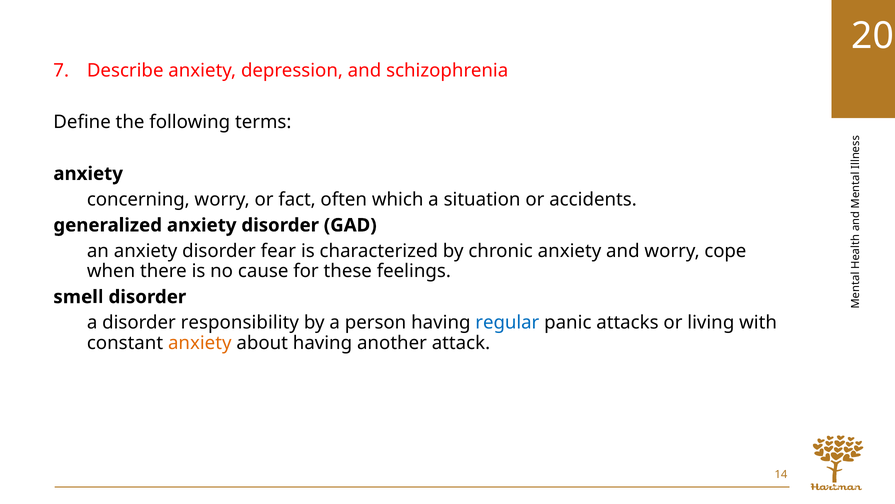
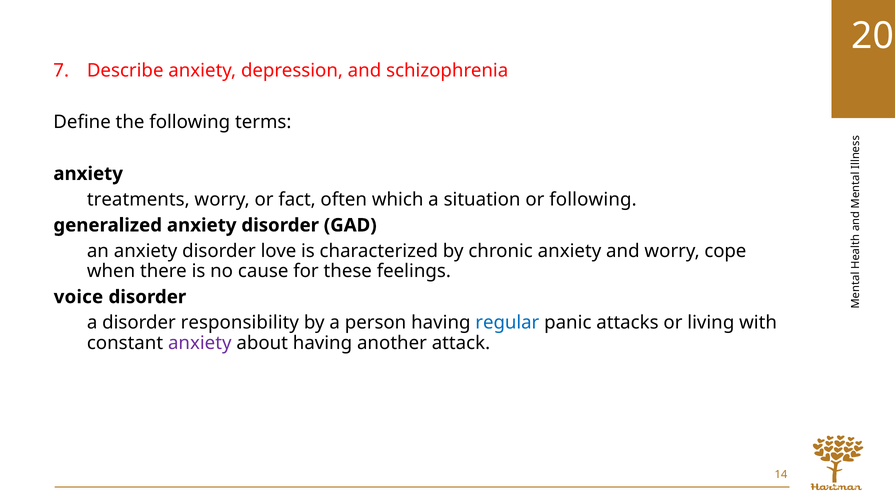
concerning: concerning -> treatments
or accidents: accidents -> following
fear: fear -> love
smell: smell -> voice
anxiety at (200, 343) colour: orange -> purple
